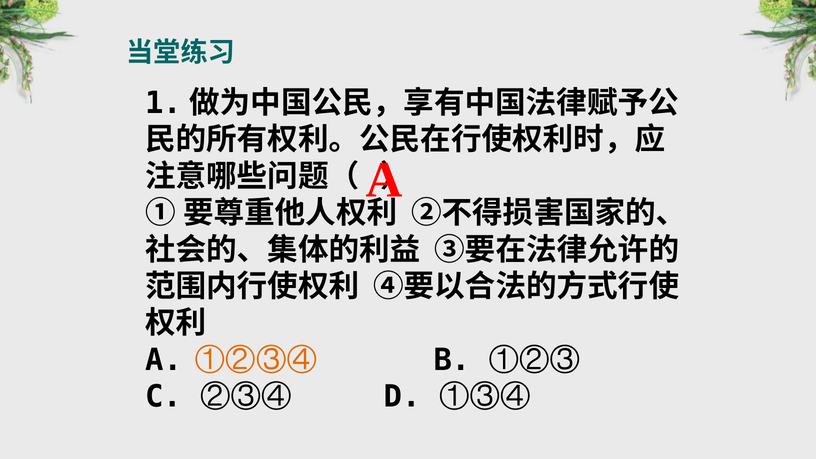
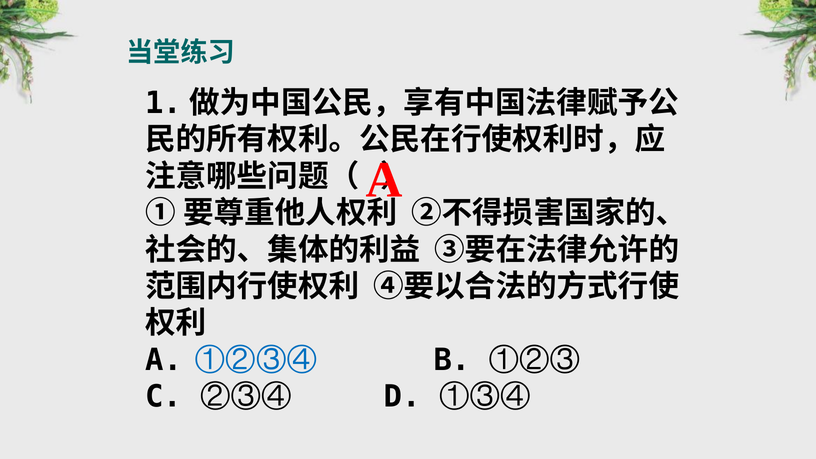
①②③④ colour: orange -> blue
